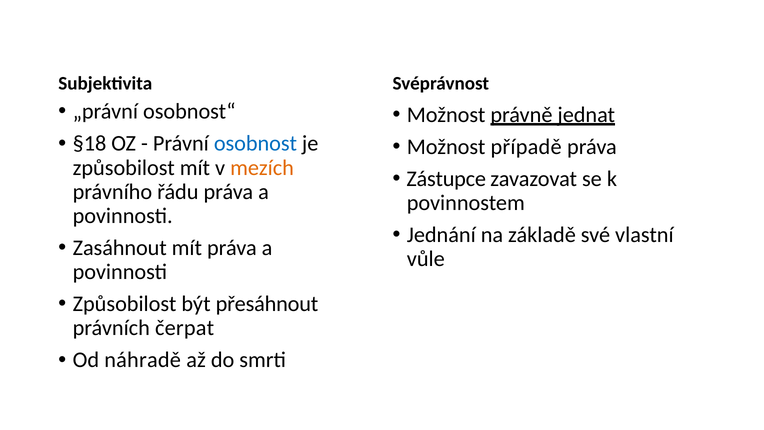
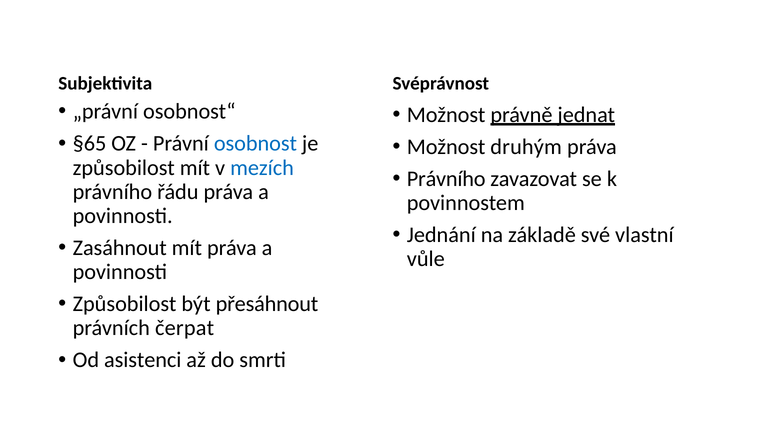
§18: §18 -> §65
případě: případě -> druhým
mezích colour: orange -> blue
Zástupce at (446, 179): Zástupce -> Právního
náhradě: náhradě -> asistenci
